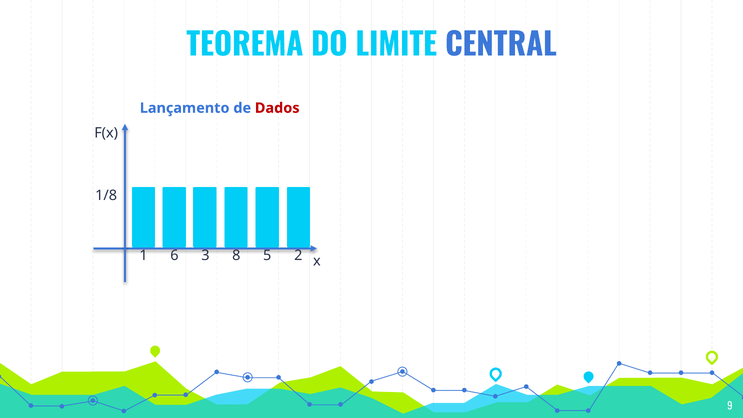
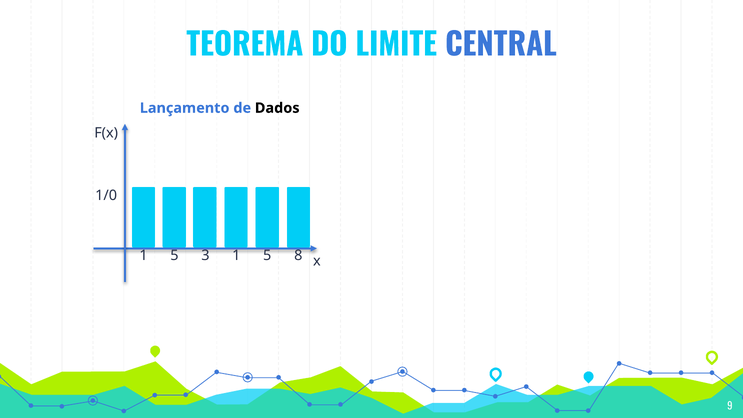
Dados colour: red -> black
1/8: 1/8 -> 1/0
6 at (174, 256): 6 -> 5
3 8: 8 -> 1
2: 2 -> 8
